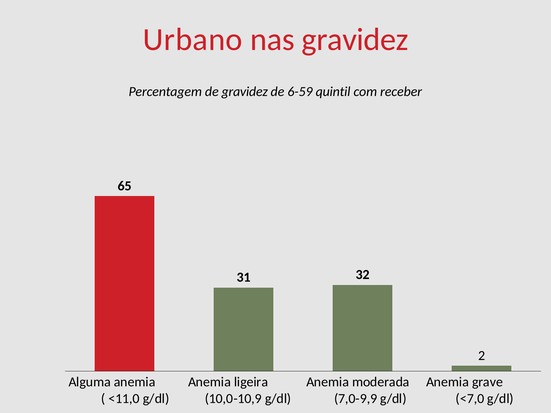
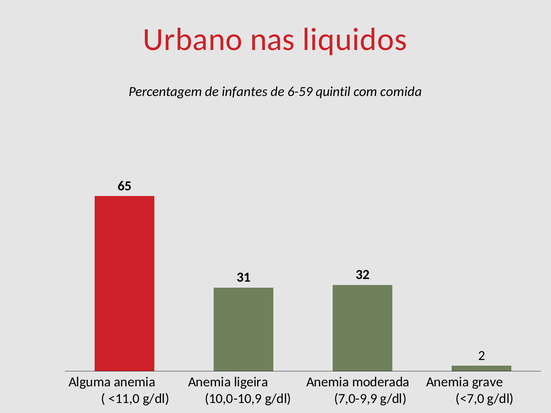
nas gravidez: gravidez -> liquidos
de gravidez: gravidez -> infantes
receber: receber -> comida
